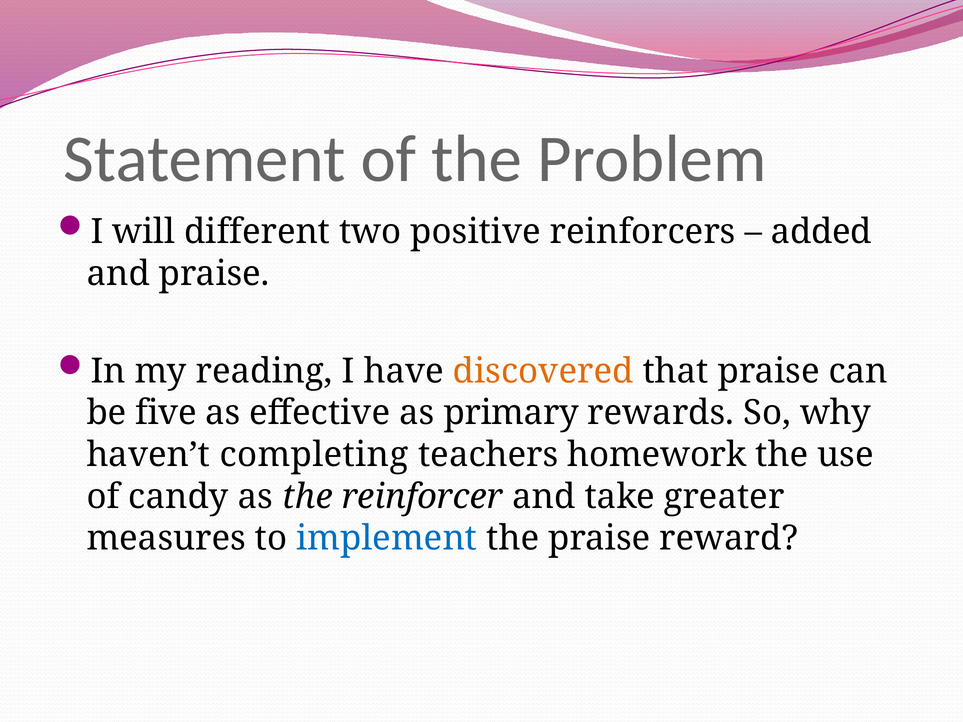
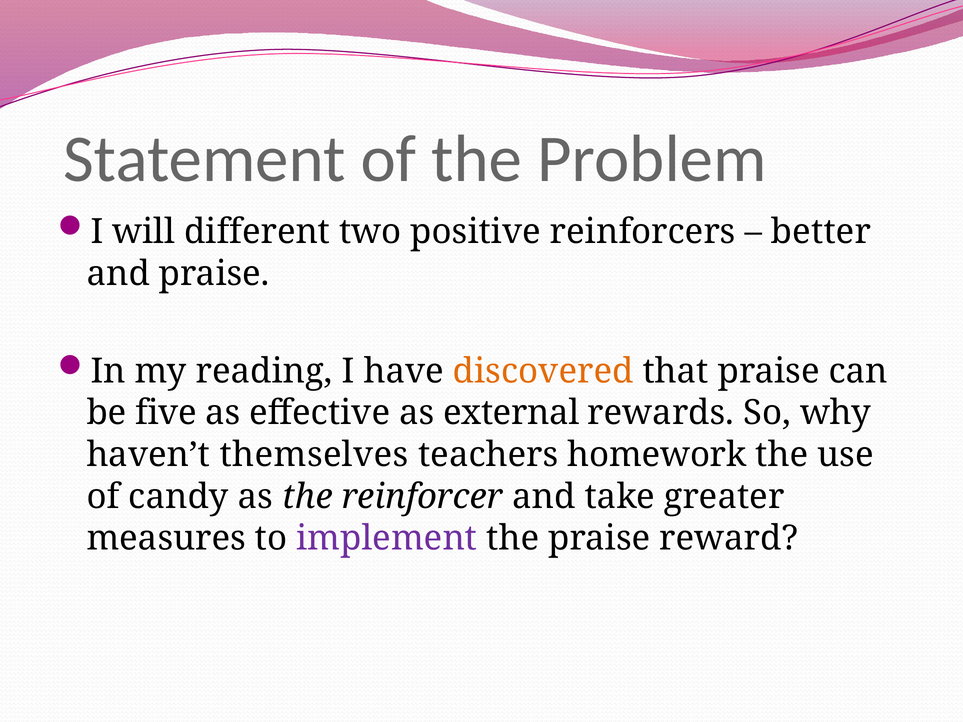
added: added -> better
primary: primary -> external
completing: completing -> themselves
implement colour: blue -> purple
